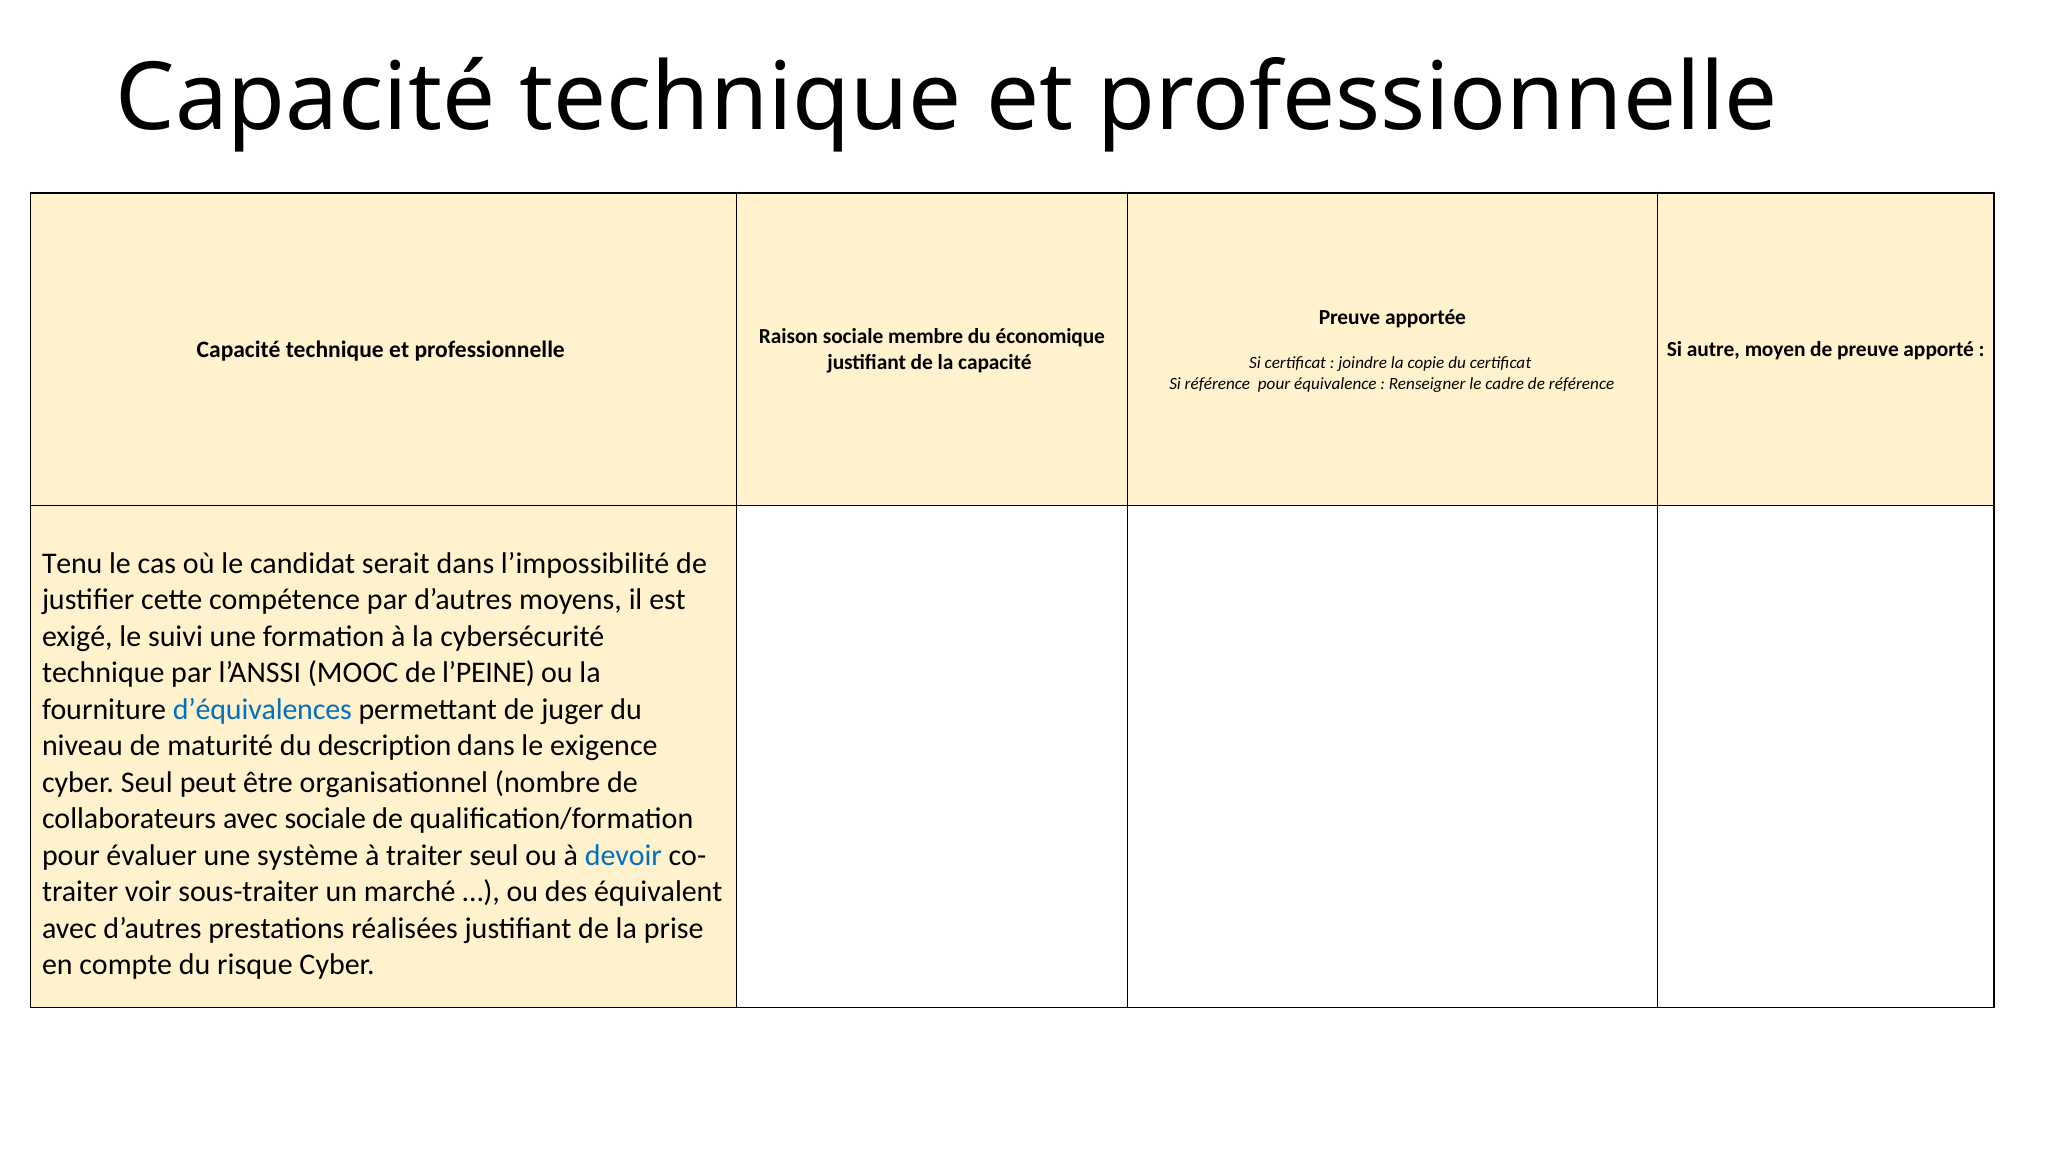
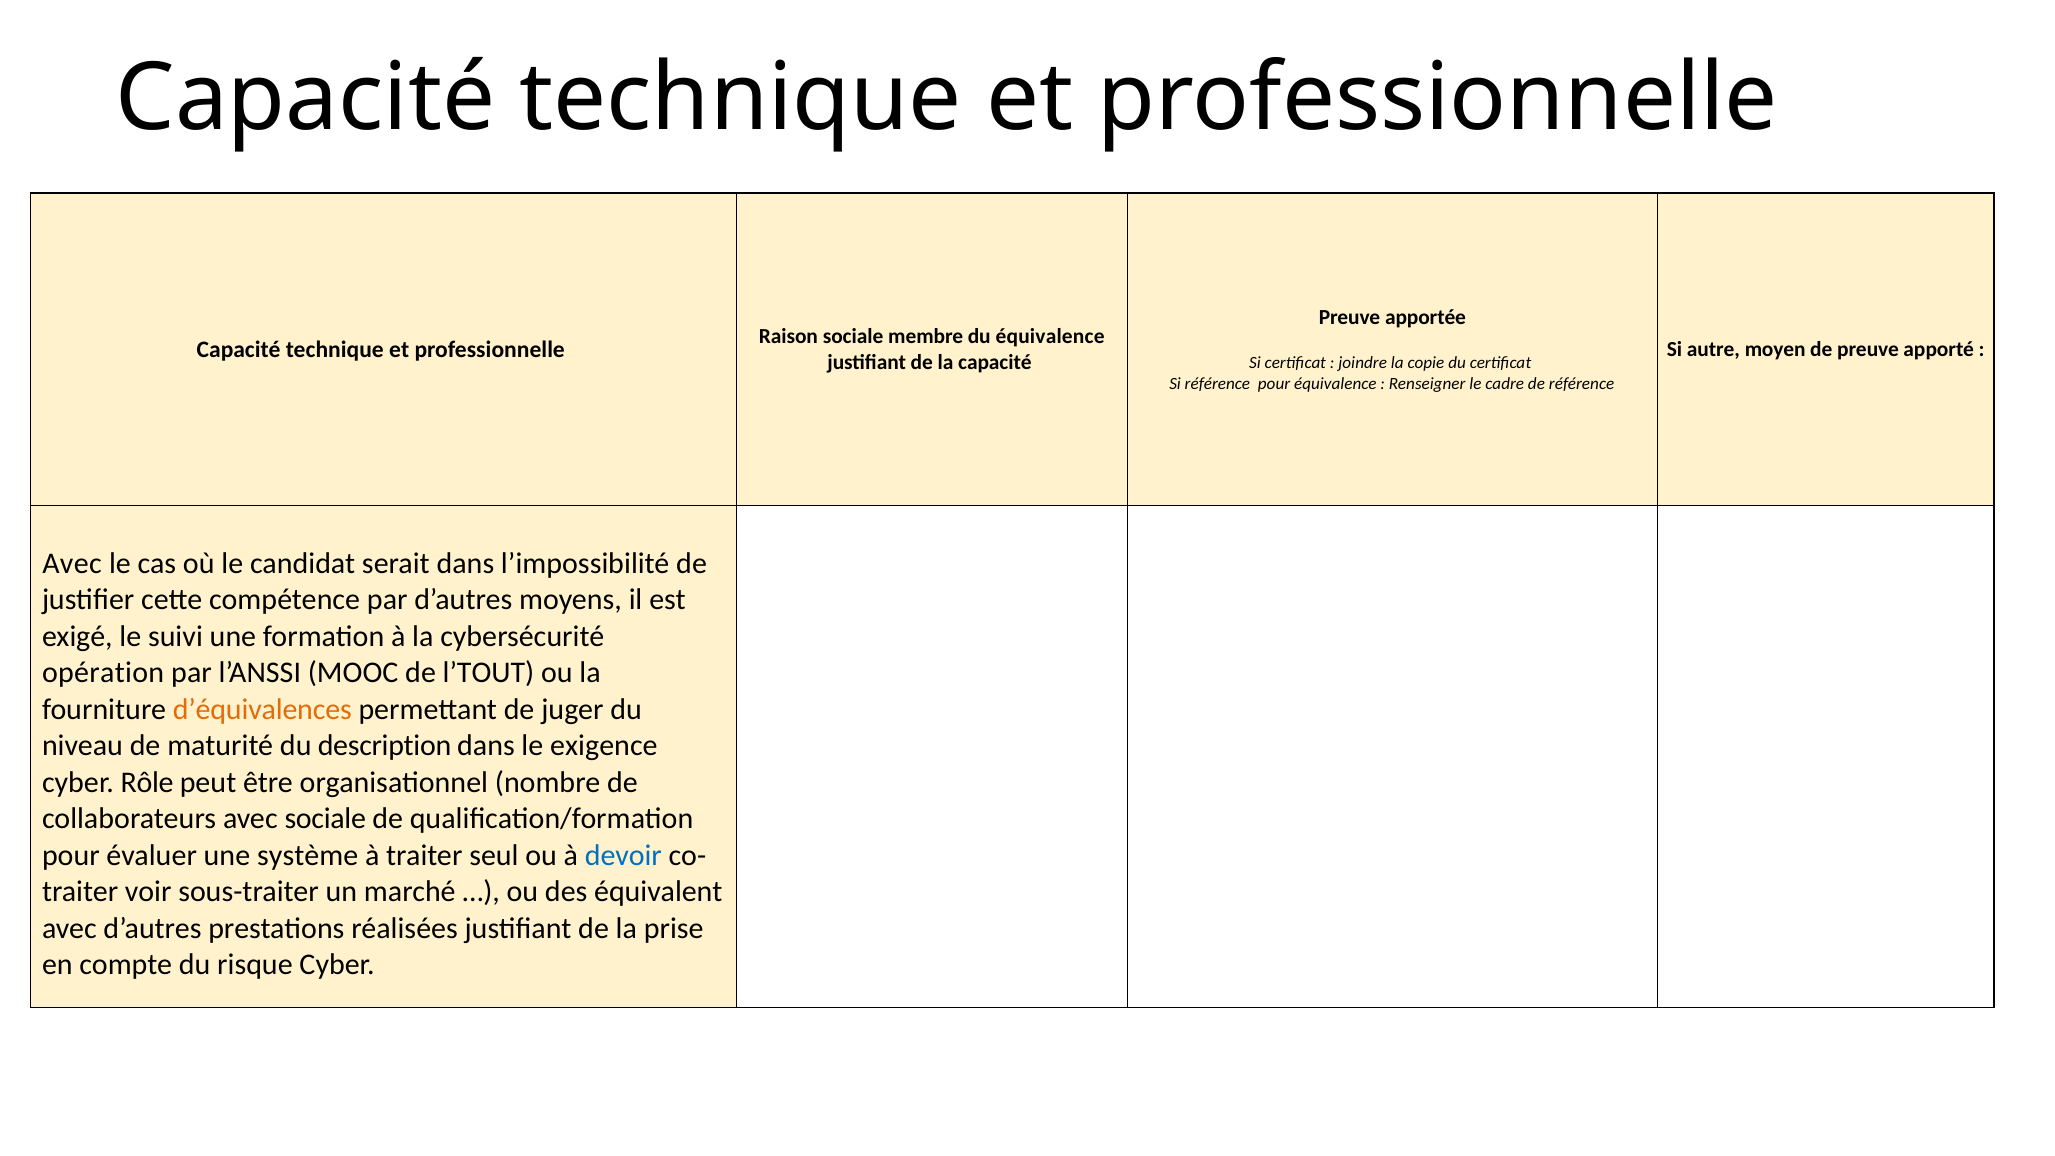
du économique: économique -> équivalence
Tenu at (72, 563): Tenu -> Avec
technique at (103, 673): technique -> opération
l’PEINE: l’PEINE -> l’TOUT
d’équivalences colour: blue -> orange
cyber Seul: Seul -> Rôle
